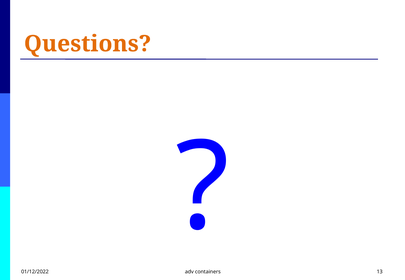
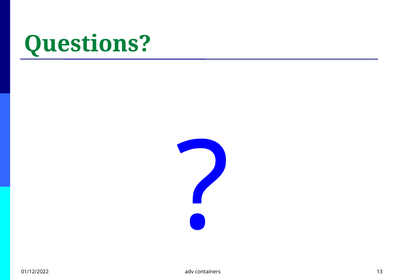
Questions colour: orange -> green
